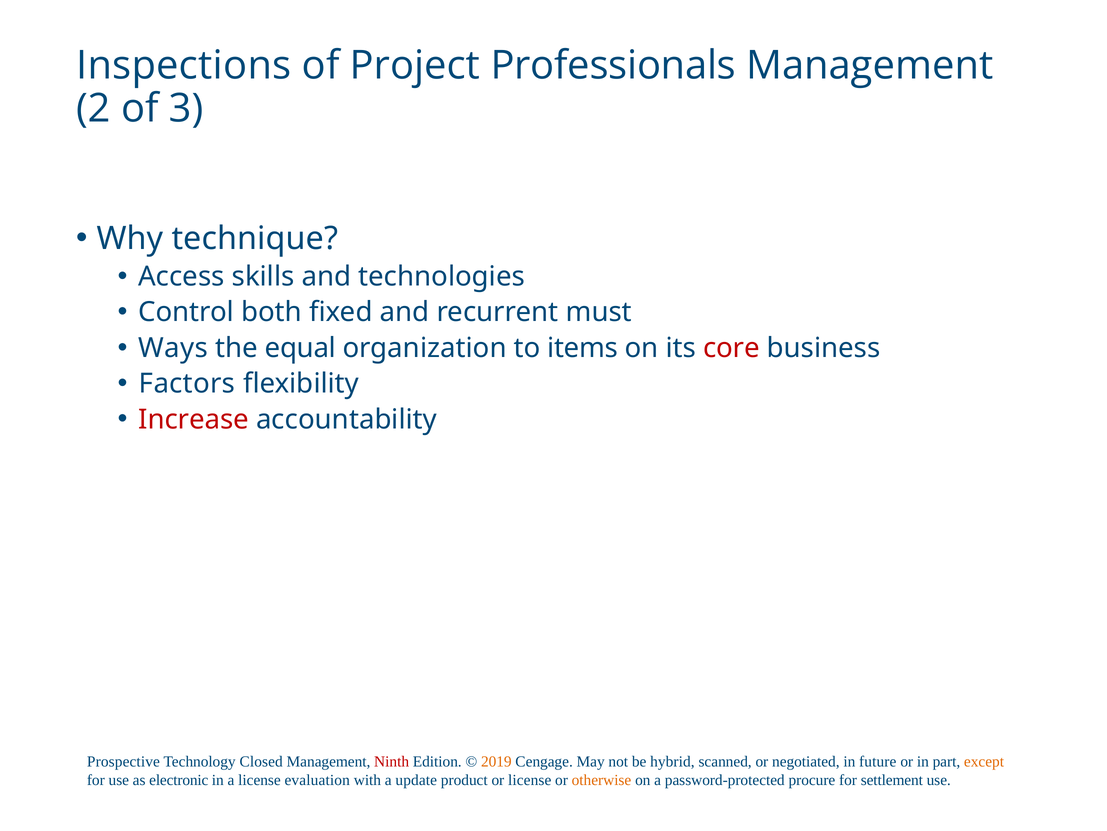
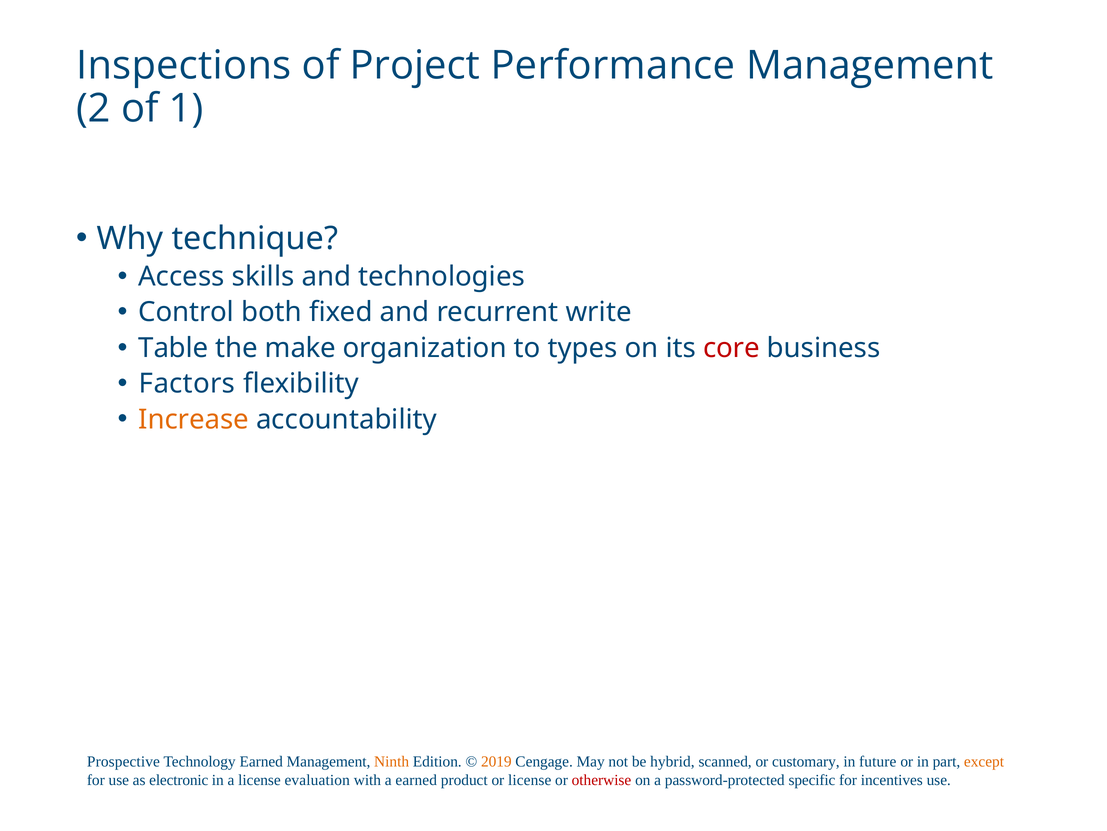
Professionals: Professionals -> Performance
3: 3 -> 1
must: must -> write
Ways: Ways -> Table
equal: equal -> make
items: items -> types
Increase colour: red -> orange
Technology Closed: Closed -> Earned
Ninth colour: red -> orange
negotiated: negotiated -> customary
a update: update -> earned
otherwise colour: orange -> red
procure: procure -> specific
settlement: settlement -> incentives
